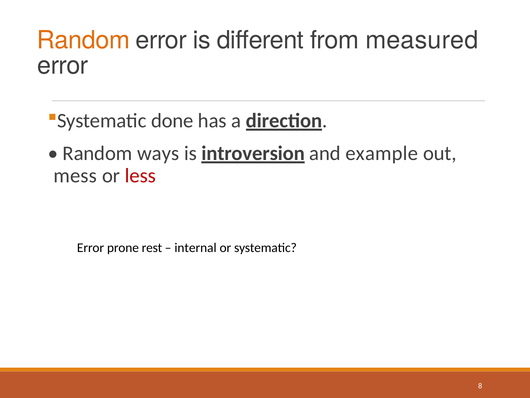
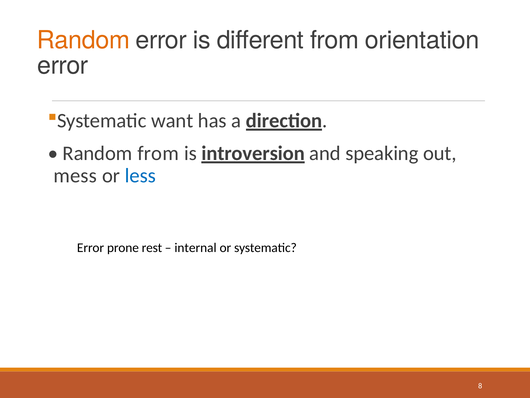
measured: measured -> orientation
done: done -> want
Random ways: ways -> from
example: example -> speaking
less colour: red -> blue
